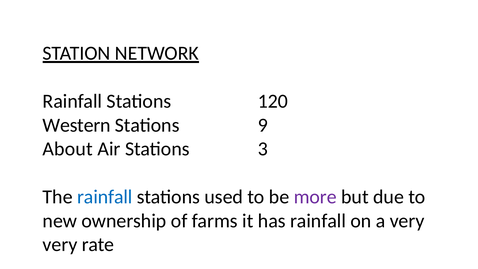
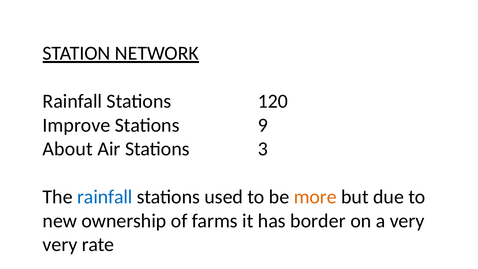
Western: Western -> Improve
more colour: purple -> orange
has rainfall: rainfall -> border
